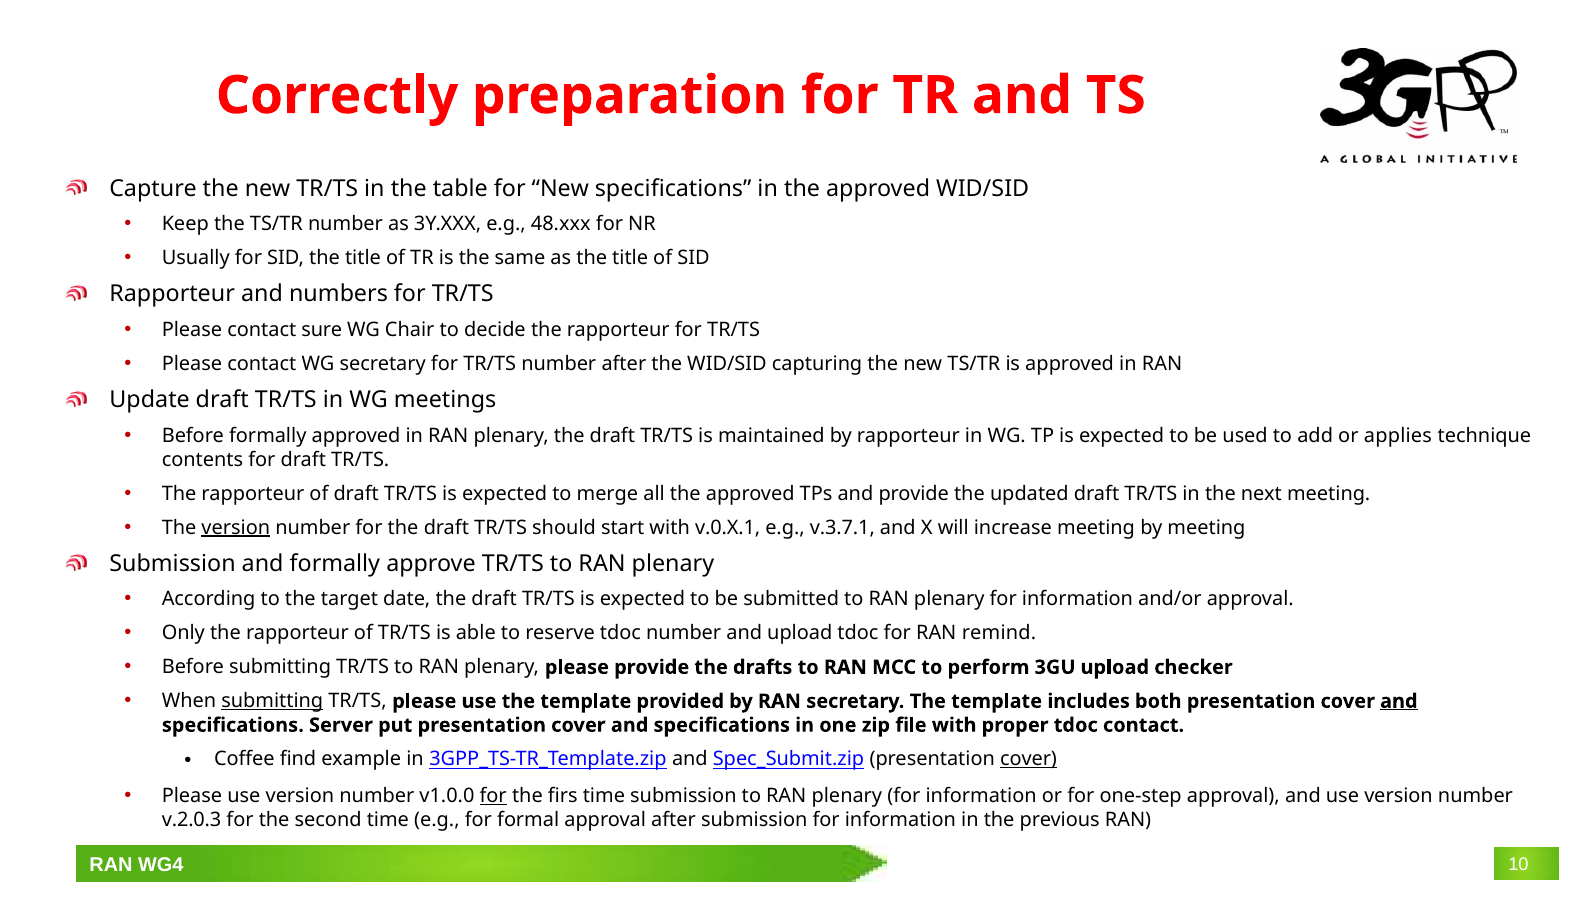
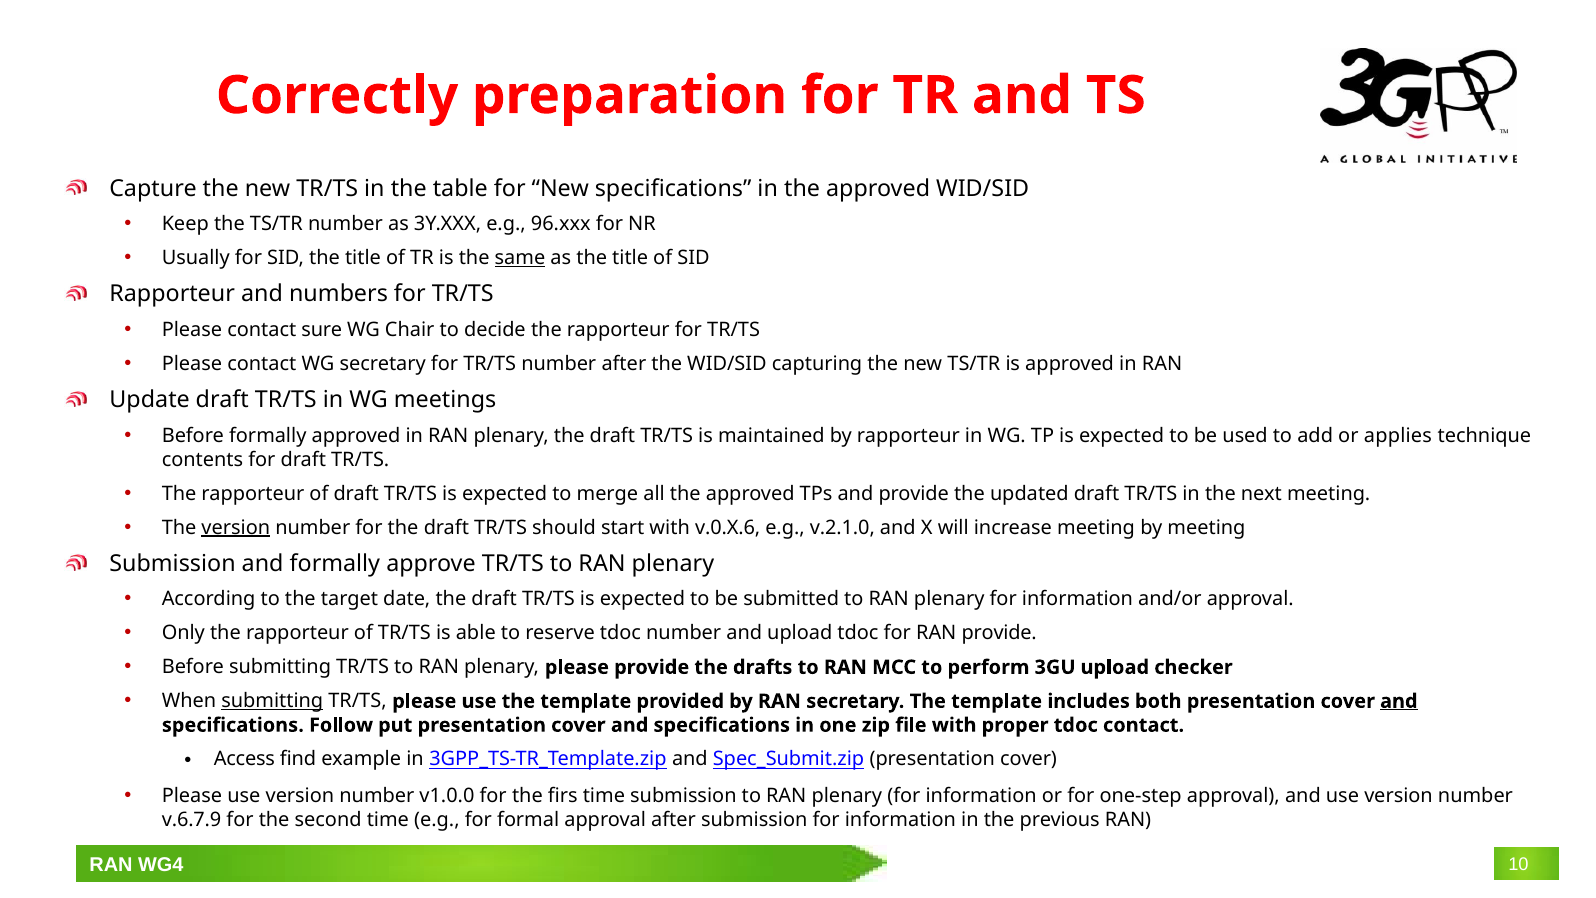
48.xxx: 48.xxx -> 96.xxx
same underline: none -> present
v.0.X.1: v.0.X.1 -> v.0.X.6
v.3.7.1: v.3.7.1 -> v.2.1.0
RAN remind: remind -> provide
Server: Server -> Follow
Coffee: Coffee -> Access
cover at (1028, 759) underline: present -> none
for at (493, 796) underline: present -> none
v.2.0.3: v.2.0.3 -> v.6.7.9
